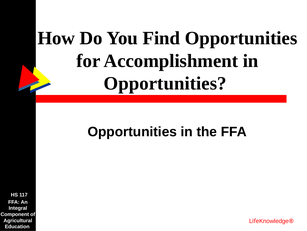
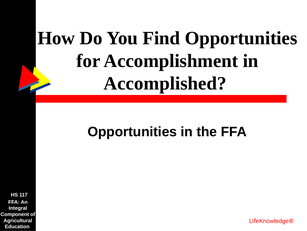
Opportunities at (165, 83): Opportunities -> Accomplished
